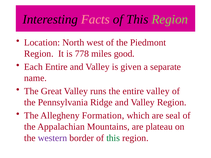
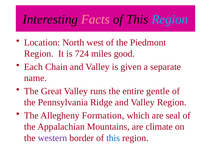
Region at (170, 19) colour: light green -> light blue
778: 778 -> 724
Each Entire: Entire -> Chain
entire valley: valley -> gentle
plateau: plateau -> climate
this at (113, 138) colour: green -> blue
